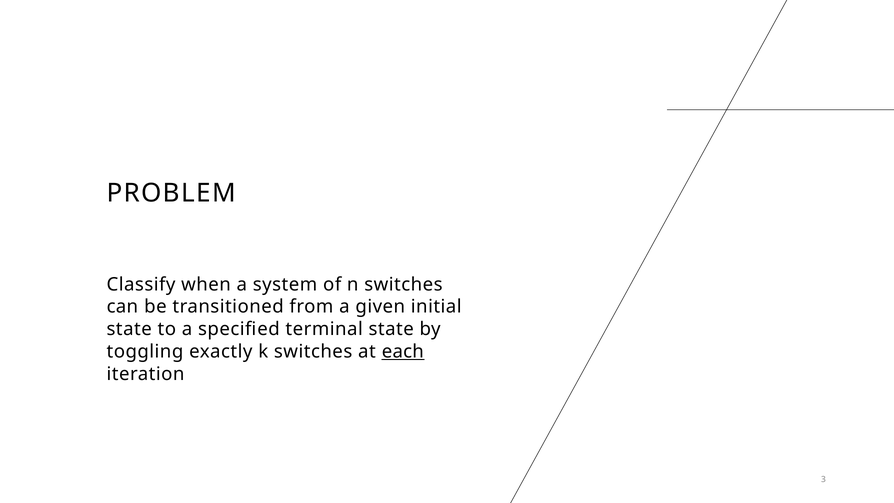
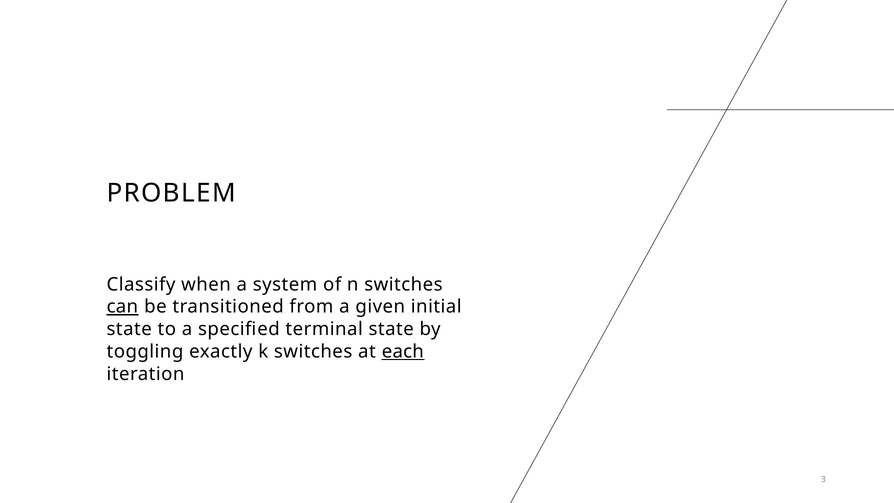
can underline: none -> present
